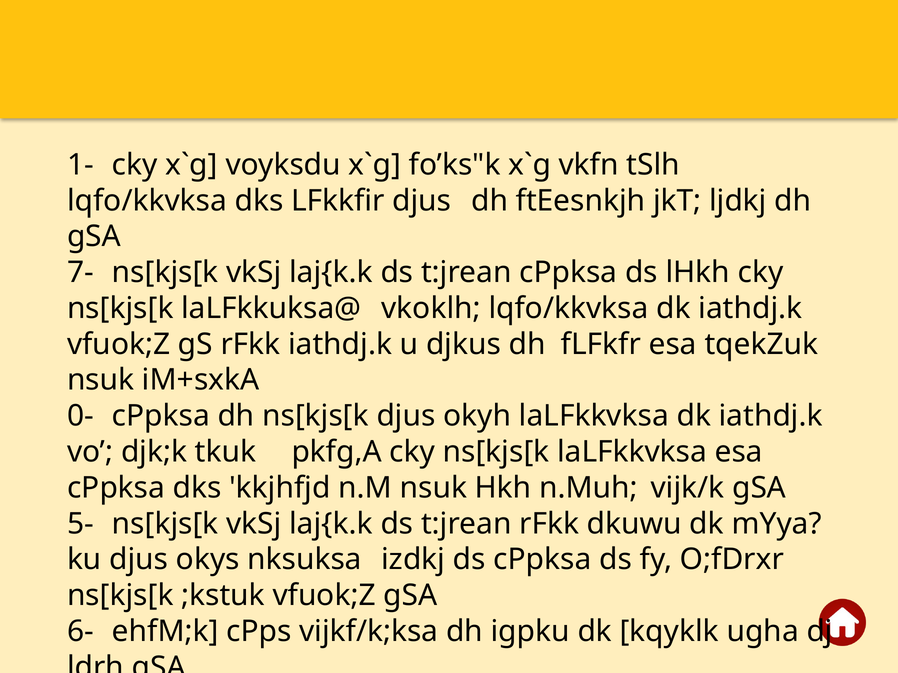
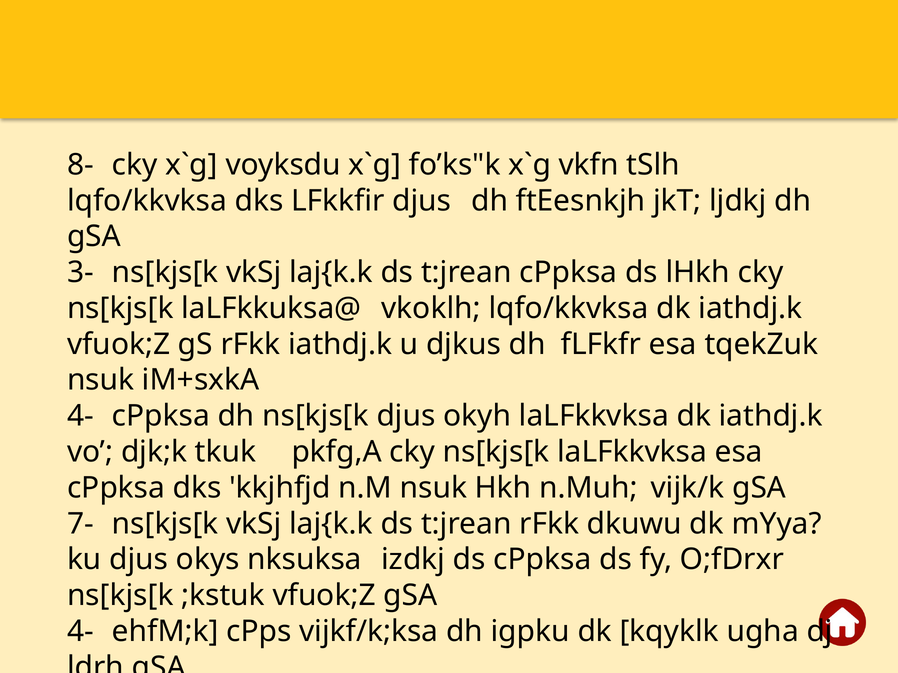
1-: 1- -> 8-
7-: 7- -> 3-
0- at (80, 416): 0- -> 4-
5-: 5- -> 7-
6- at (80, 632): 6- -> 4-
